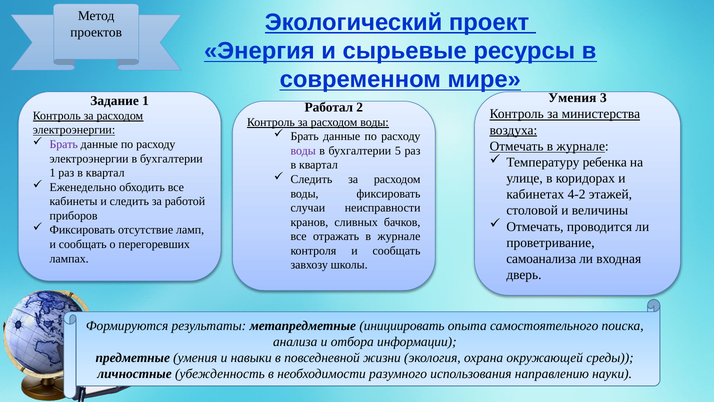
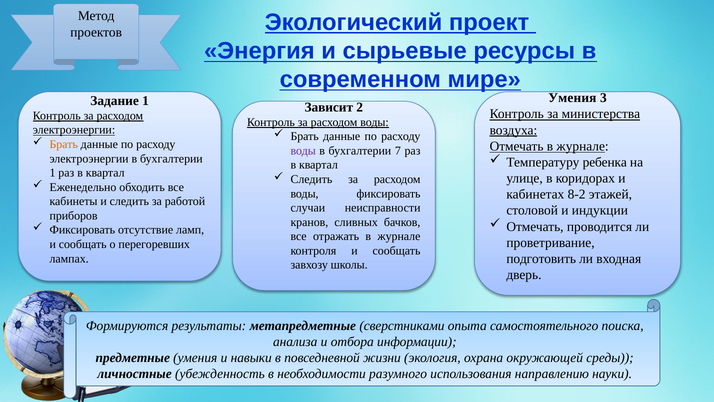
Работал: Работал -> Зависит
Брать at (64, 144) colour: purple -> orange
5: 5 -> 7
4-2: 4-2 -> 8-2
величины: величины -> индукции
самоанализа: самоанализа -> подготовить
инициировать: инициировать -> сверстниками
